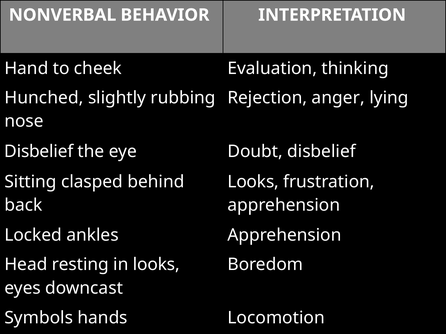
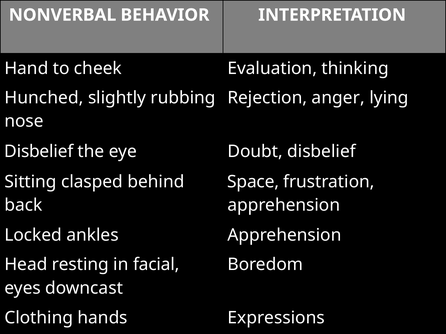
Looks at (253, 182): Looks -> Space
in looks: looks -> facial
Symbols: Symbols -> Clothing
Locomotion: Locomotion -> Expressions
